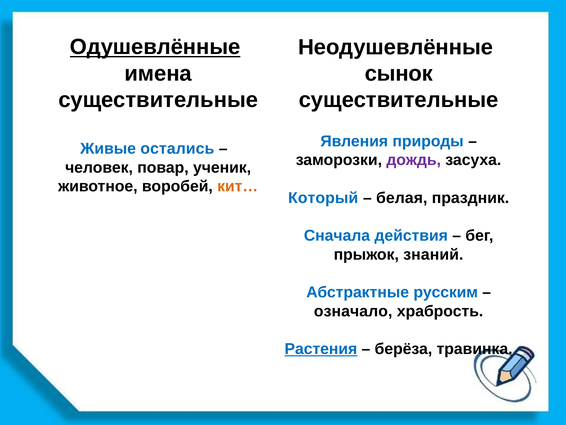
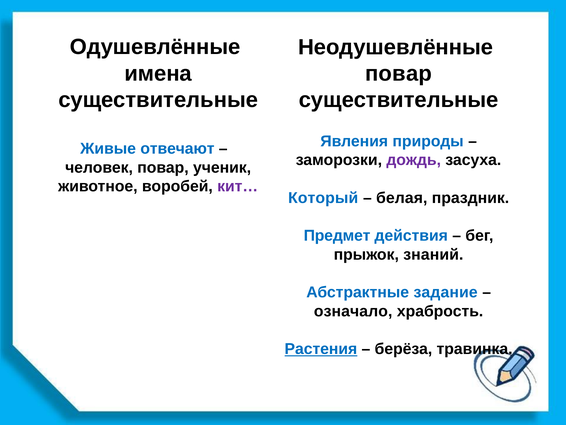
Одушевлённые underline: present -> none
сынок at (399, 73): сынок -> повар
остались: остались -> отвечают
кит… colour: orange -> purple
Сначала: Сначала -> Предмет
русским: русским -> задание
